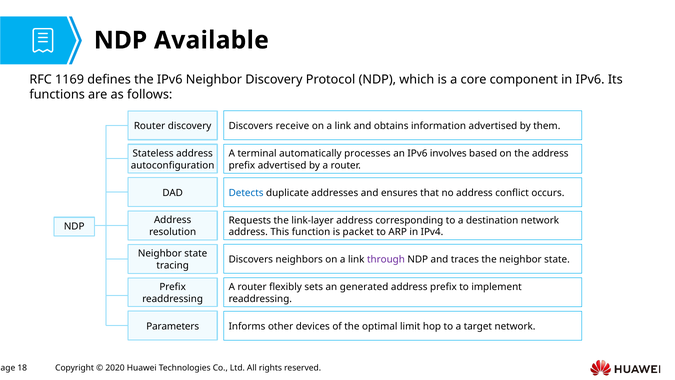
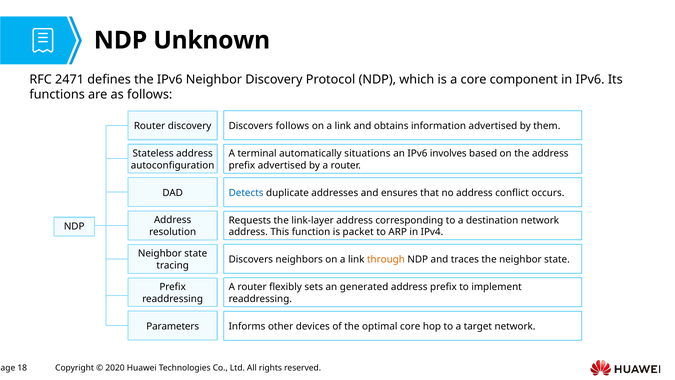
Available: Available -> Unknown
1169: 1169 -> 2471
Discovers receive: receive -> follows
processes: processes -> situations
through colour: purple -> orange
optimal limit: limit -> core
